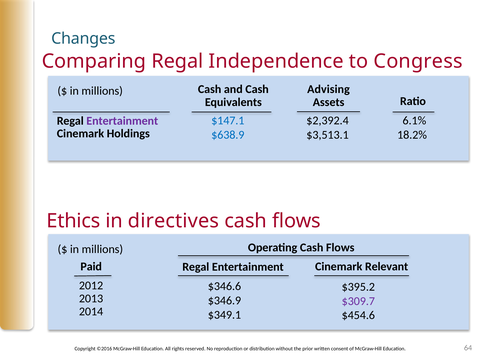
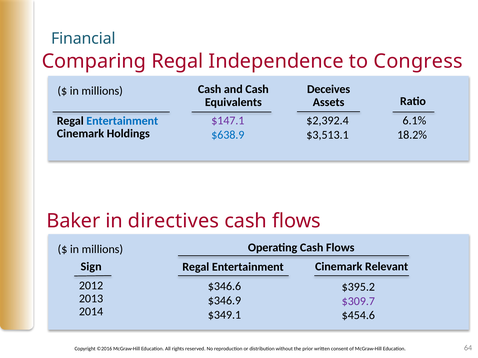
Changes: Changes -> Financial
Advising: Advising -> Deceives
$147.1 colour: blue -> purple
Entertainment at (122, 121) colour: purple -> blue
Ethics: Ethics -> Baker
Paid: Paid -> Sign
